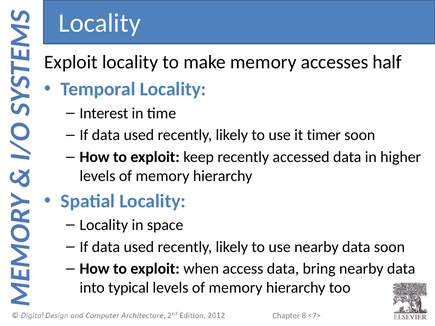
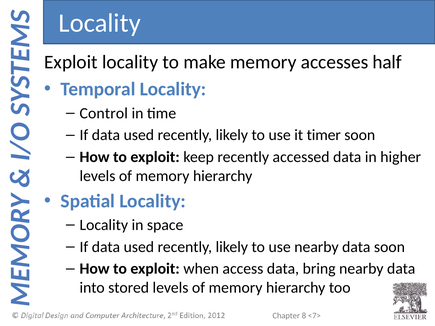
Interest: Interest -> Control
typical: typical -> stored
